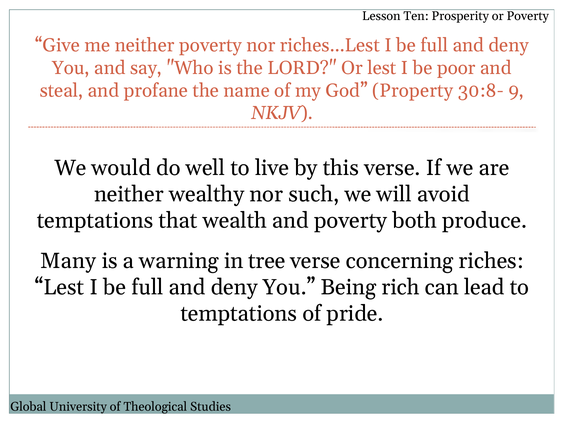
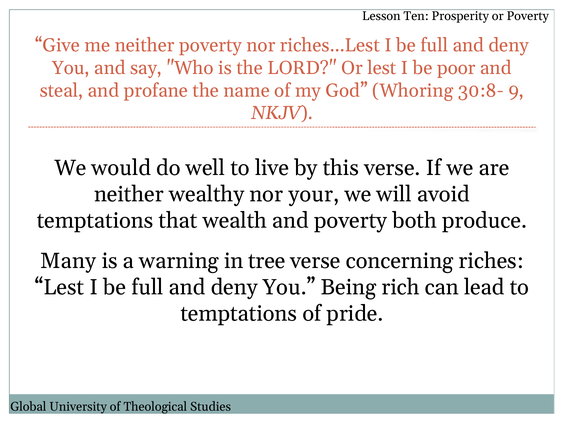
Property: Property -> Whoring
such: such -> your
